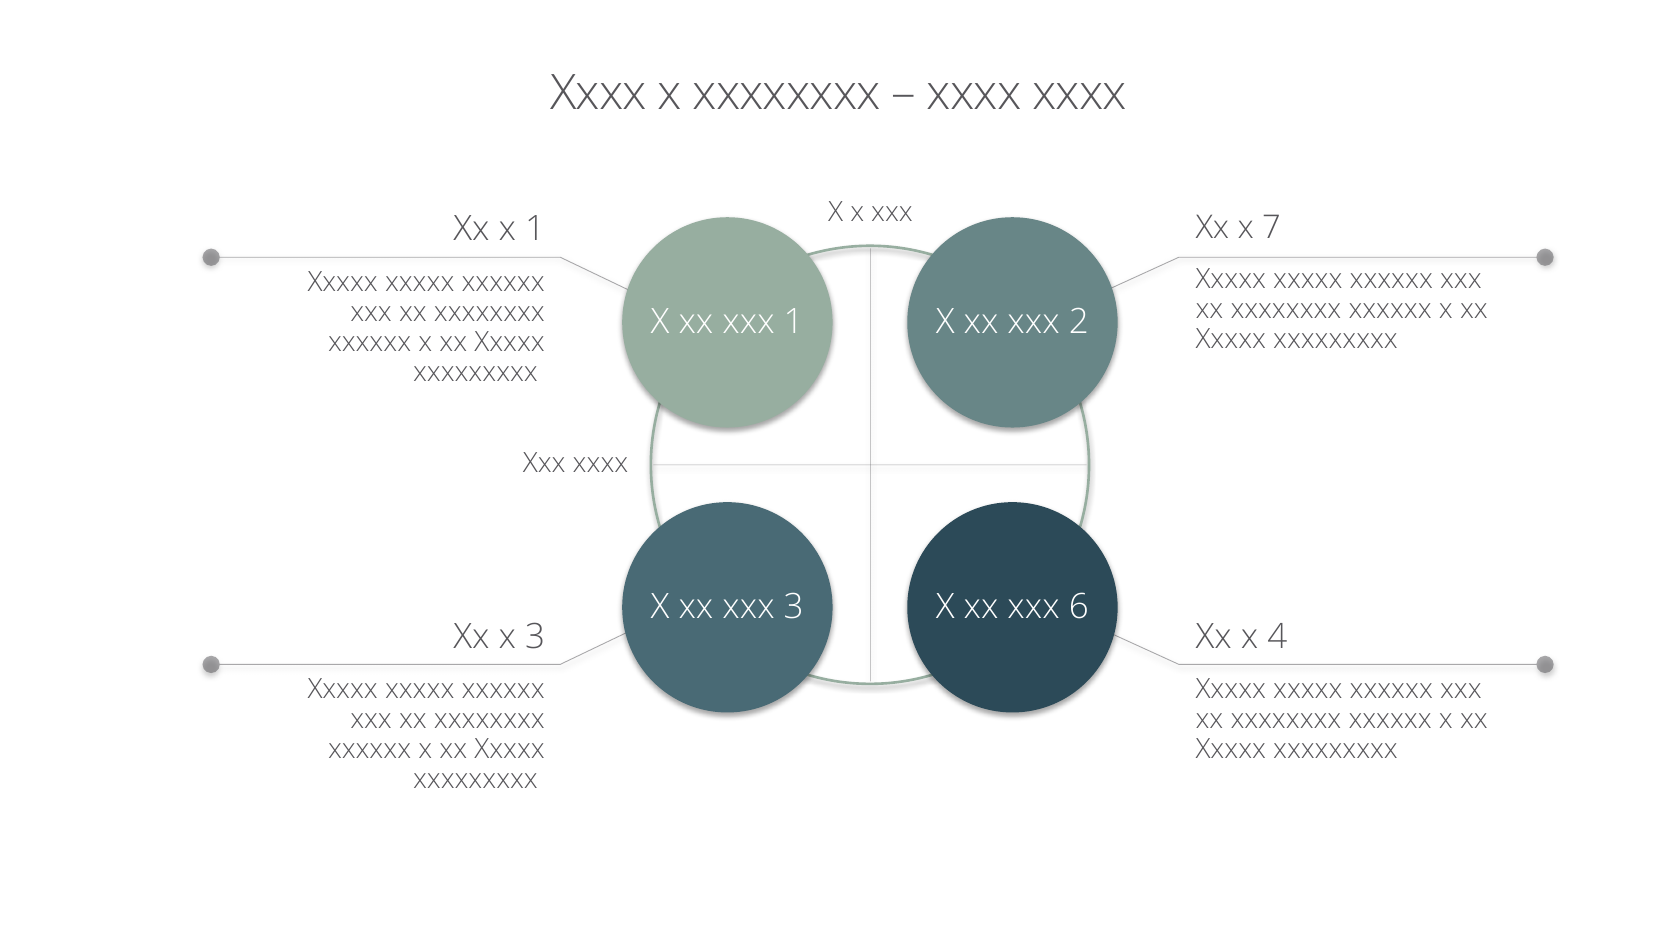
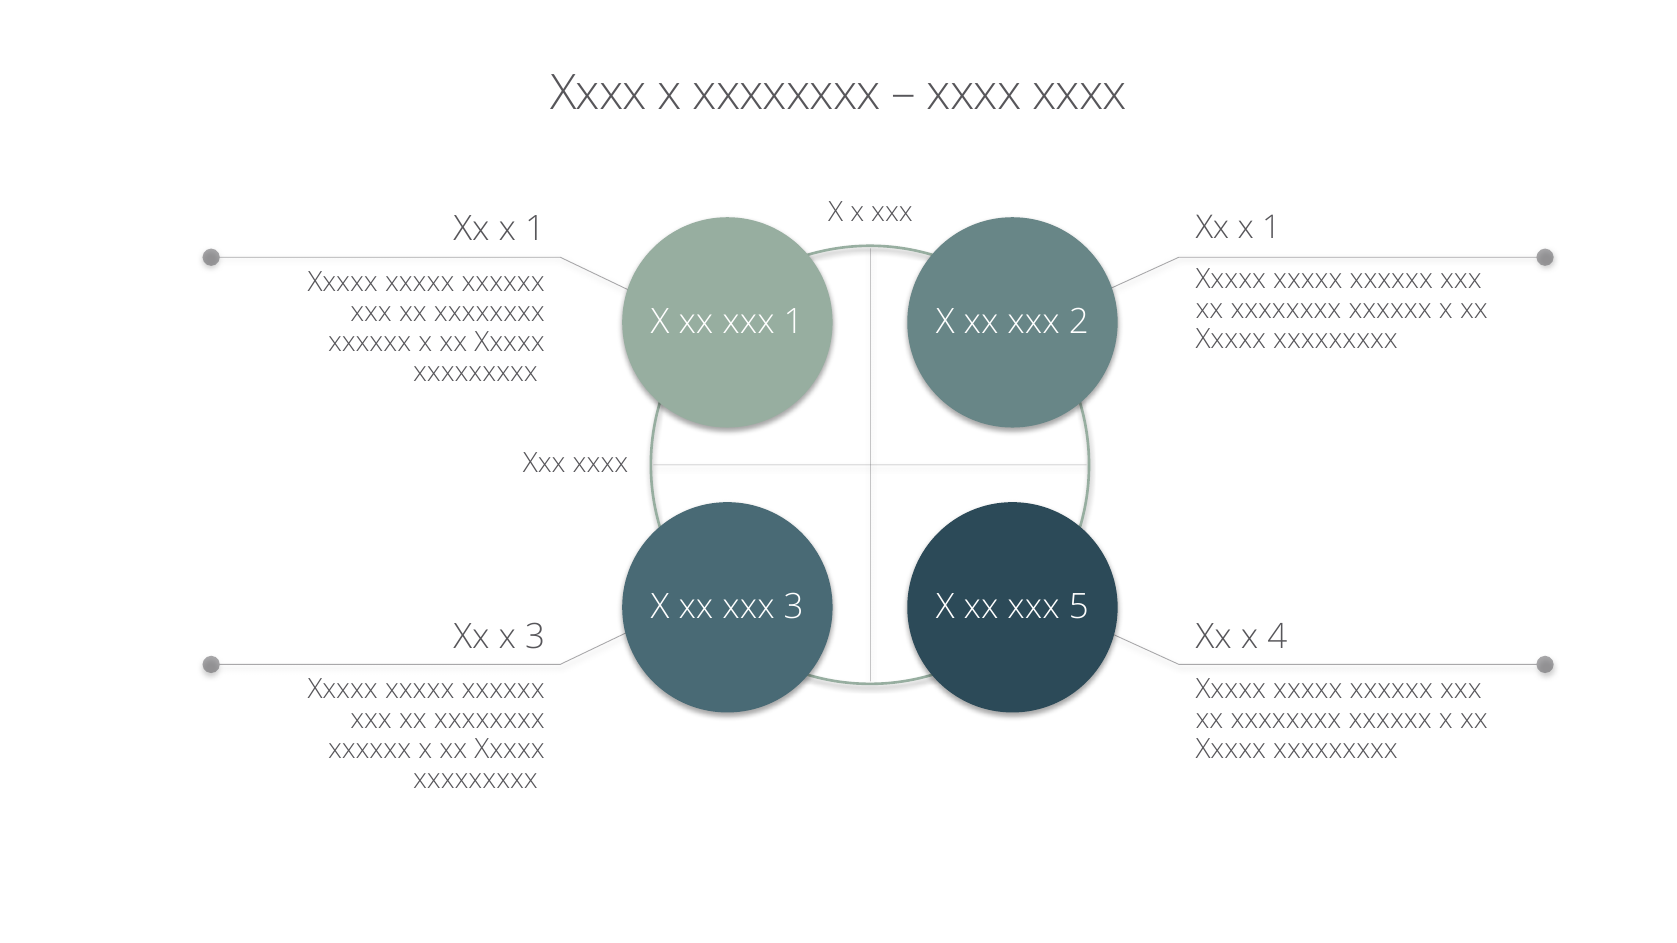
7 at (1272, 228): 7 -> 1
6: 6 -> 5
